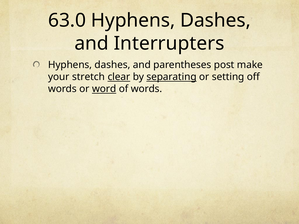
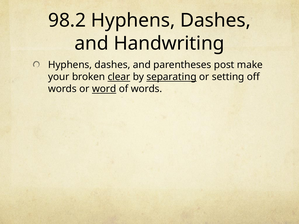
63.0: 63.0 -> 98.2
Interrupters: Interrupters -> Handwriting
stretch: stretch -> broken
